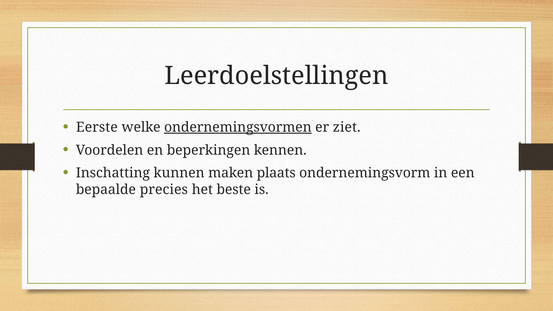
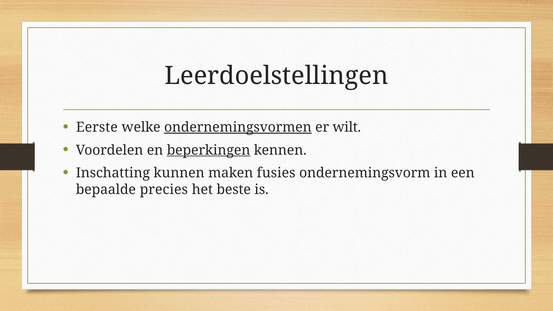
ziet: ziet -> wilt
beperkingen underline: none -> present
plaats: plaats -> fusies
